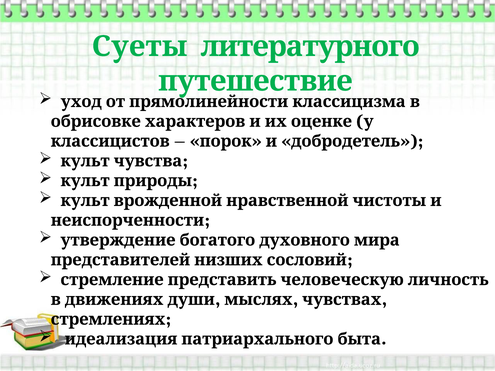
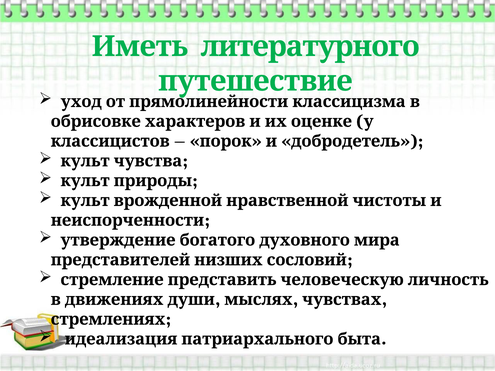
Суеты: Суеты -> Иметь
